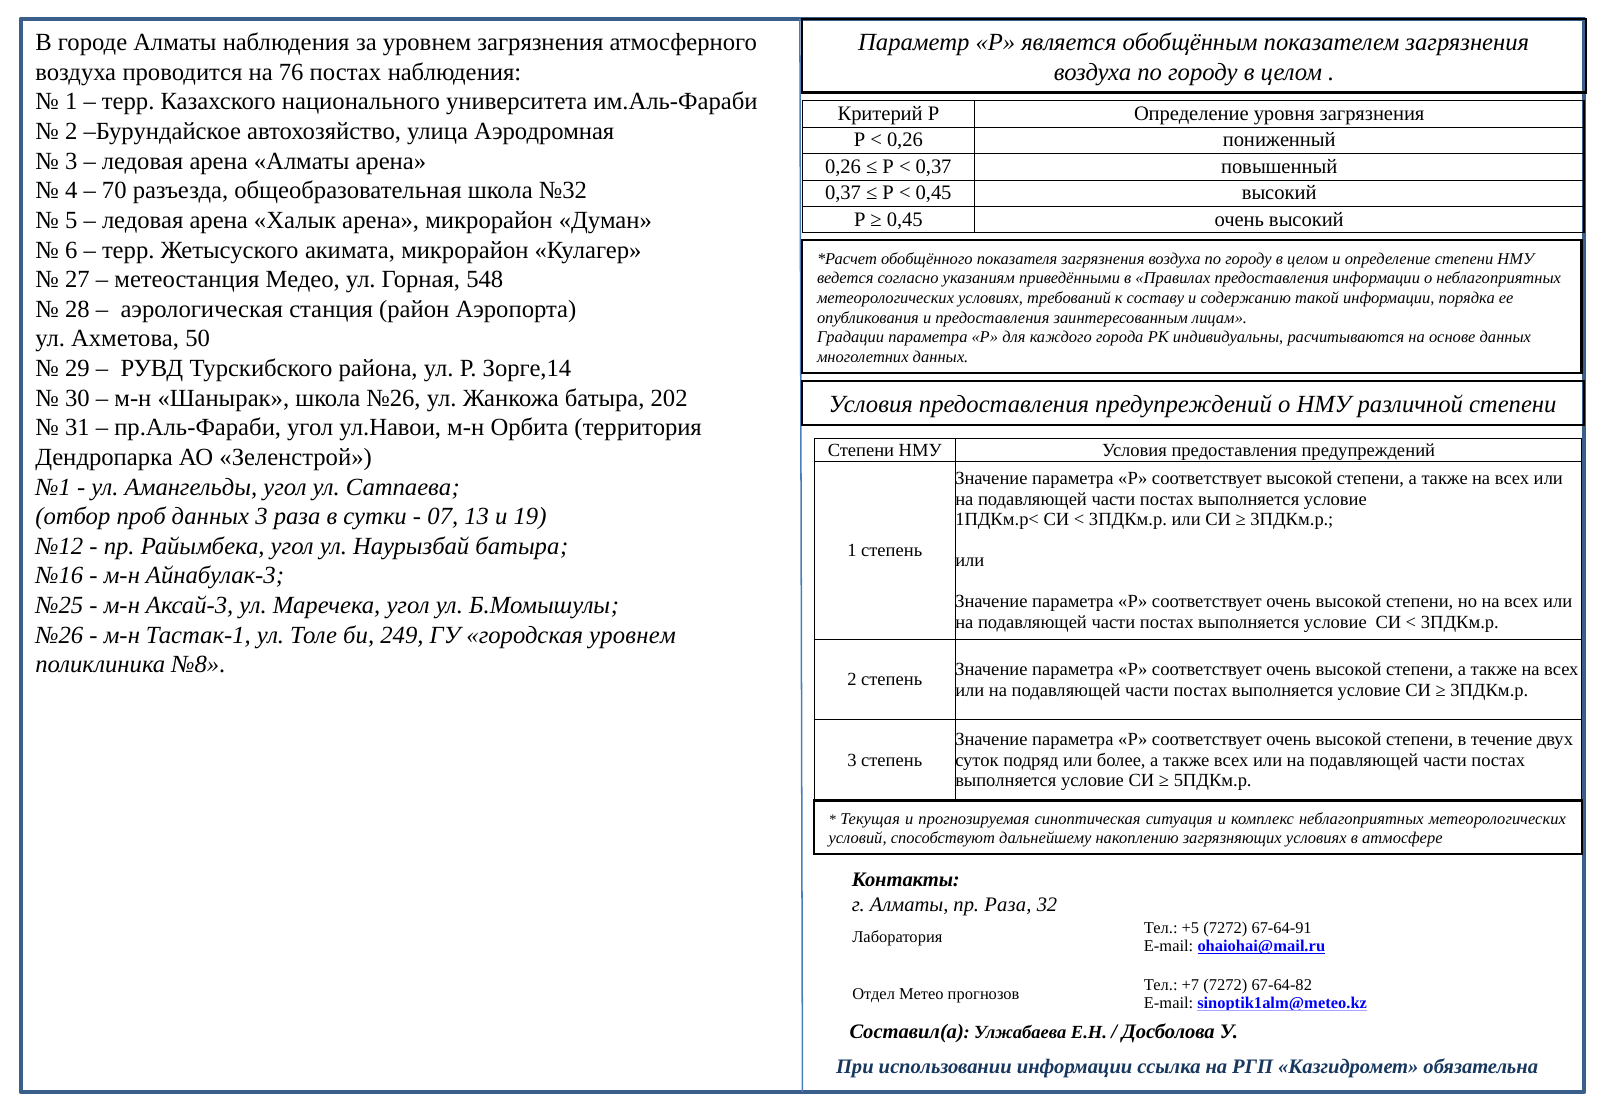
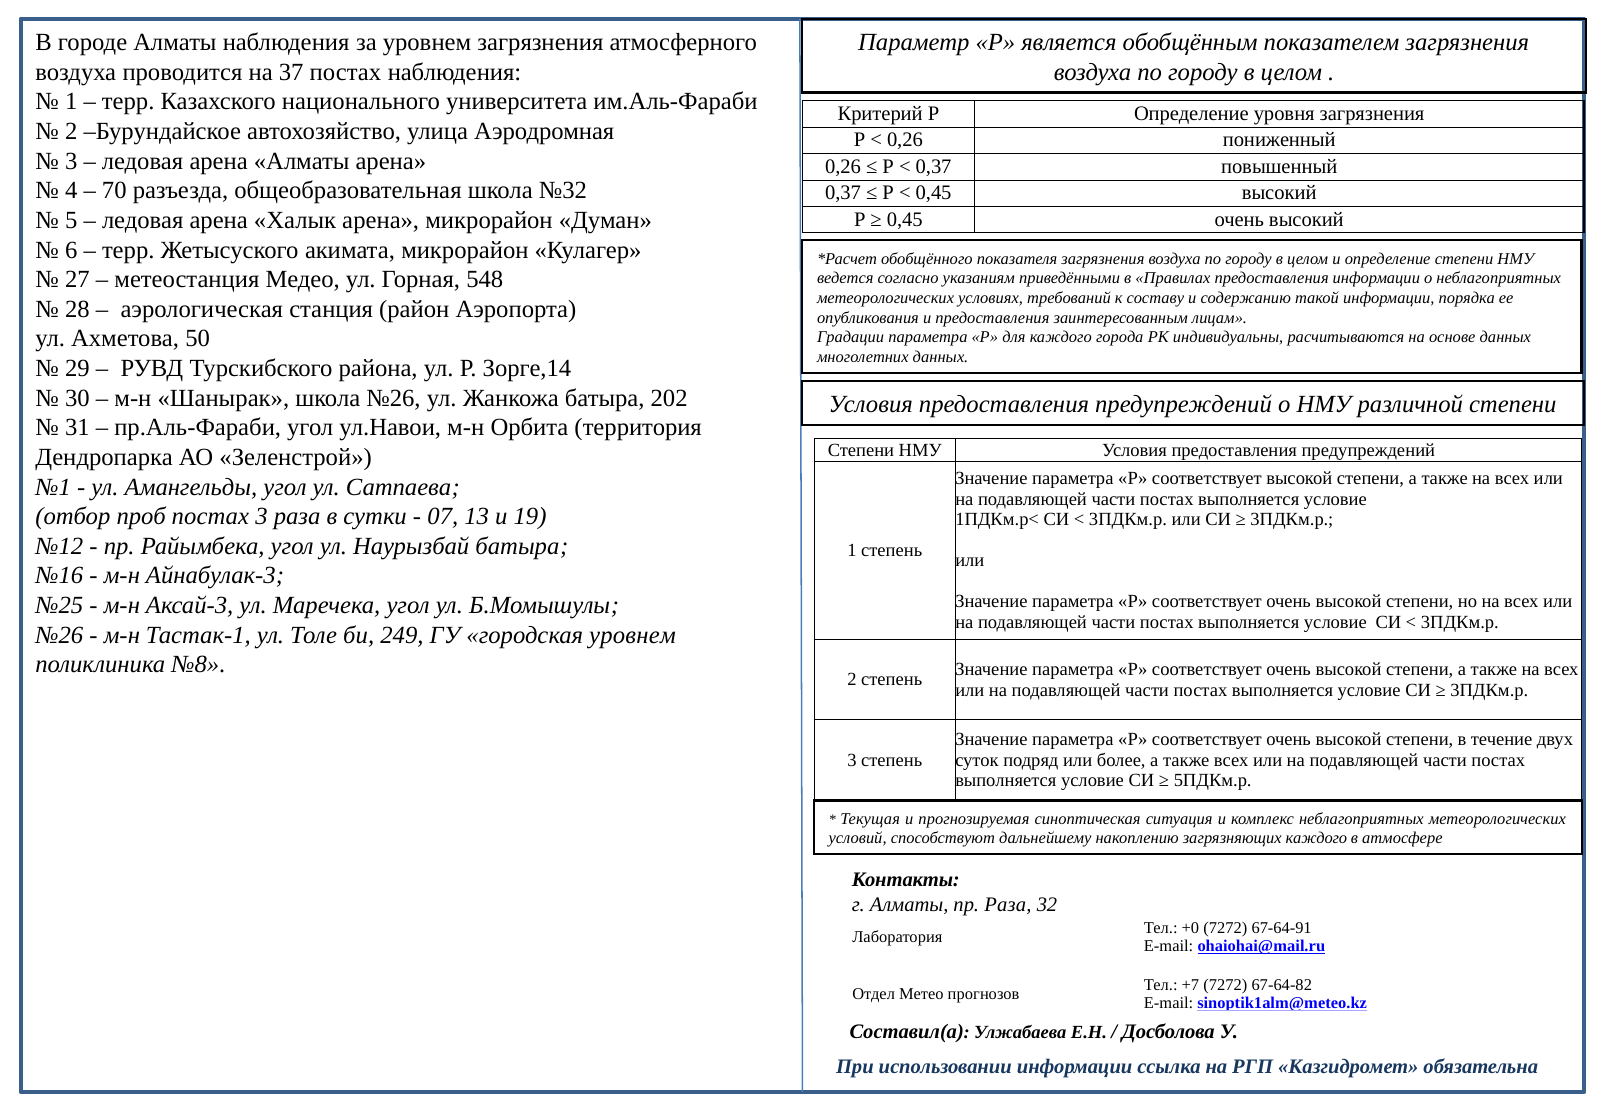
76: 76 -> 37
проб данных: данных -> постах
загрязняющих условиях: условиях -> каждого
+5: +5 -> +0
